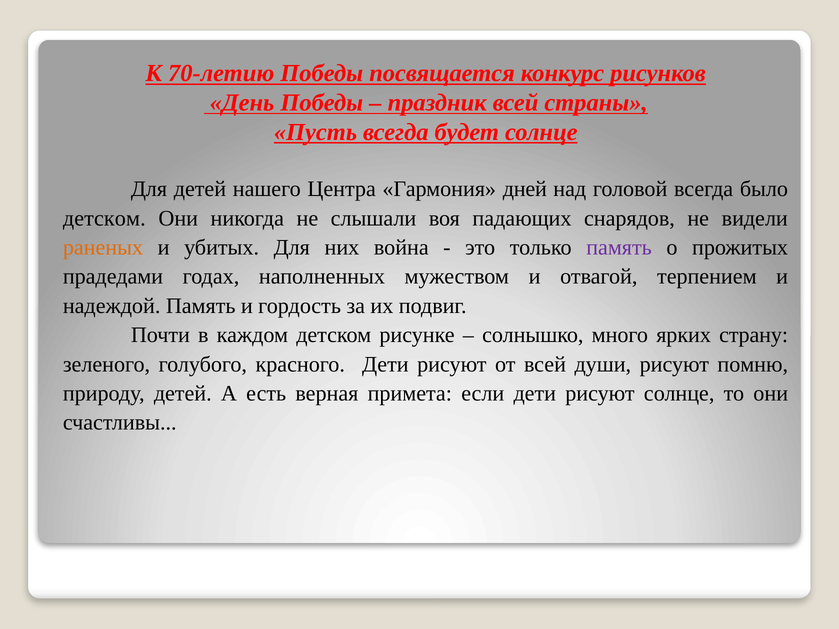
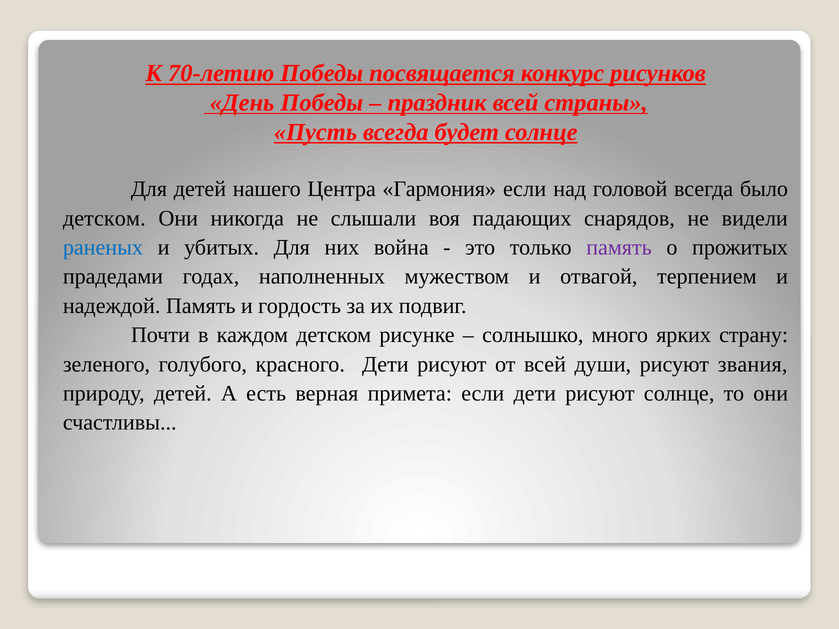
Гармония дней: дней -> если
раненых colour: orange -> blue
помню: помню -> звания
